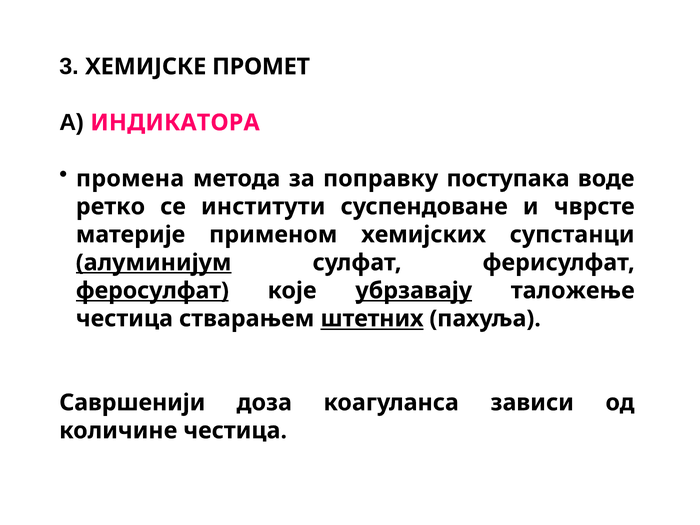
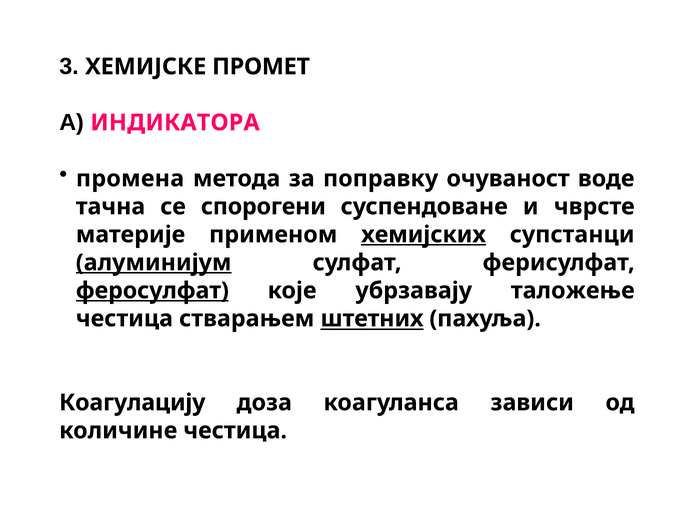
поступака: поступака -> очуваност
ретко: ретко -> тачна
институти: институти -> спорогени
хемијских underline: none -> present
убрзавају underline: present -> none
Савршенији: Савршенији -> Коагулацију
